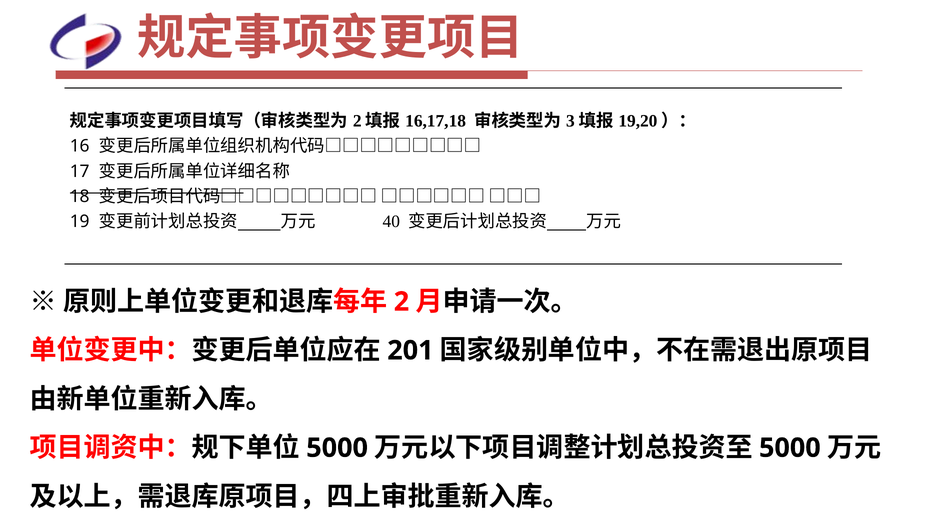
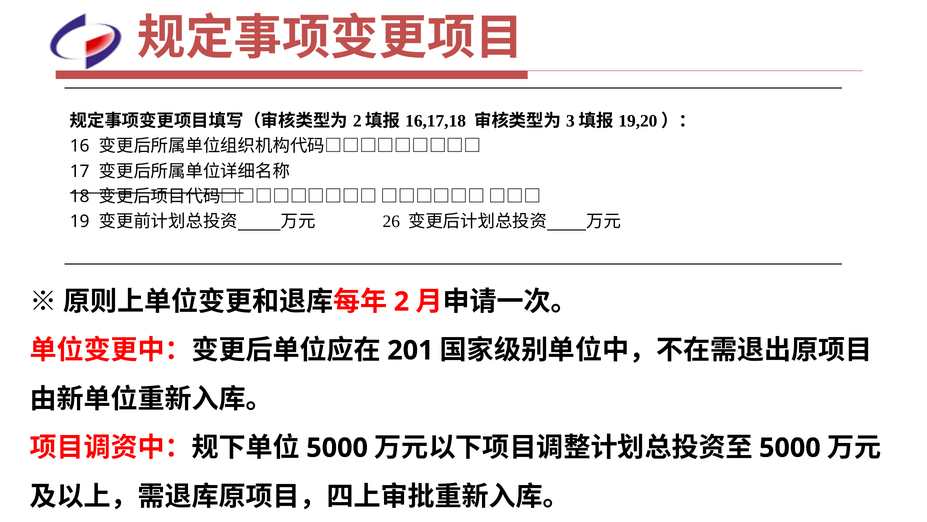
40: 40 -> 26
